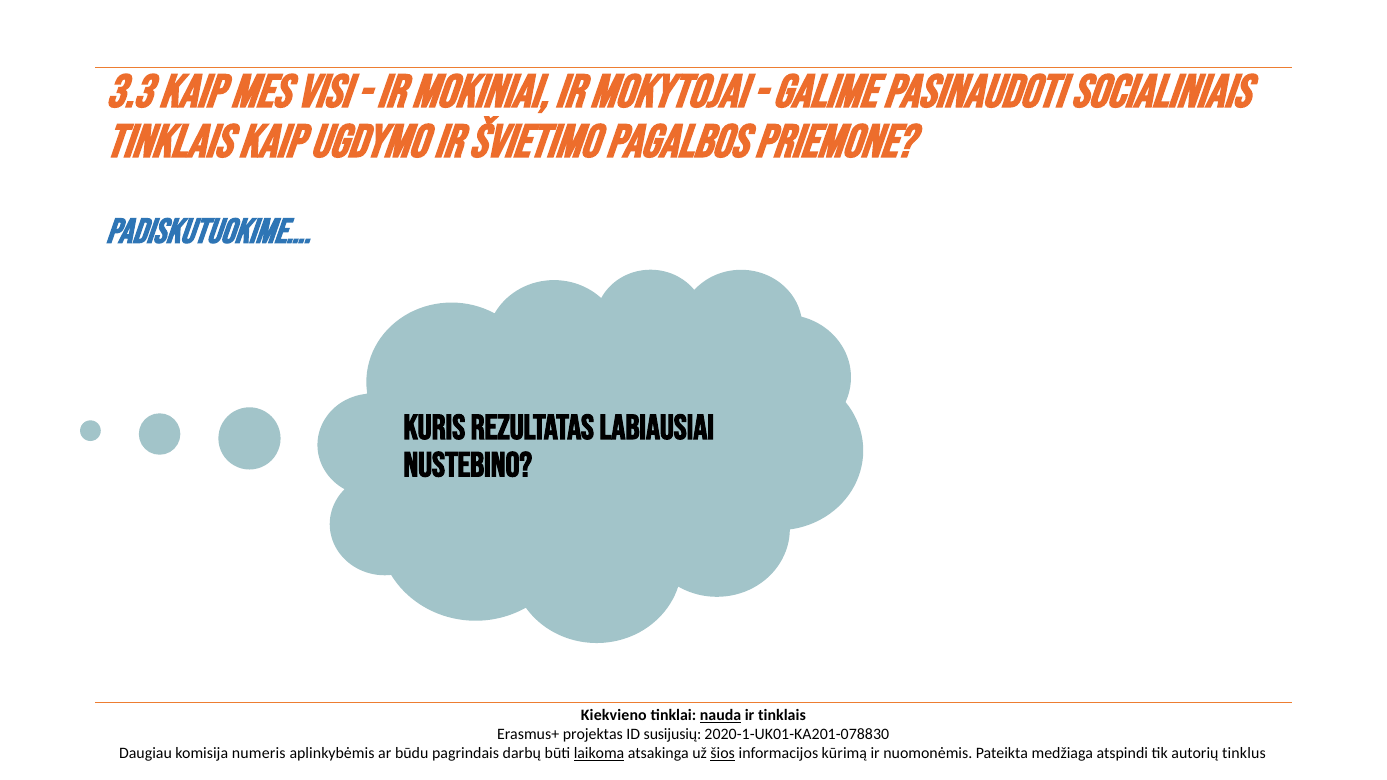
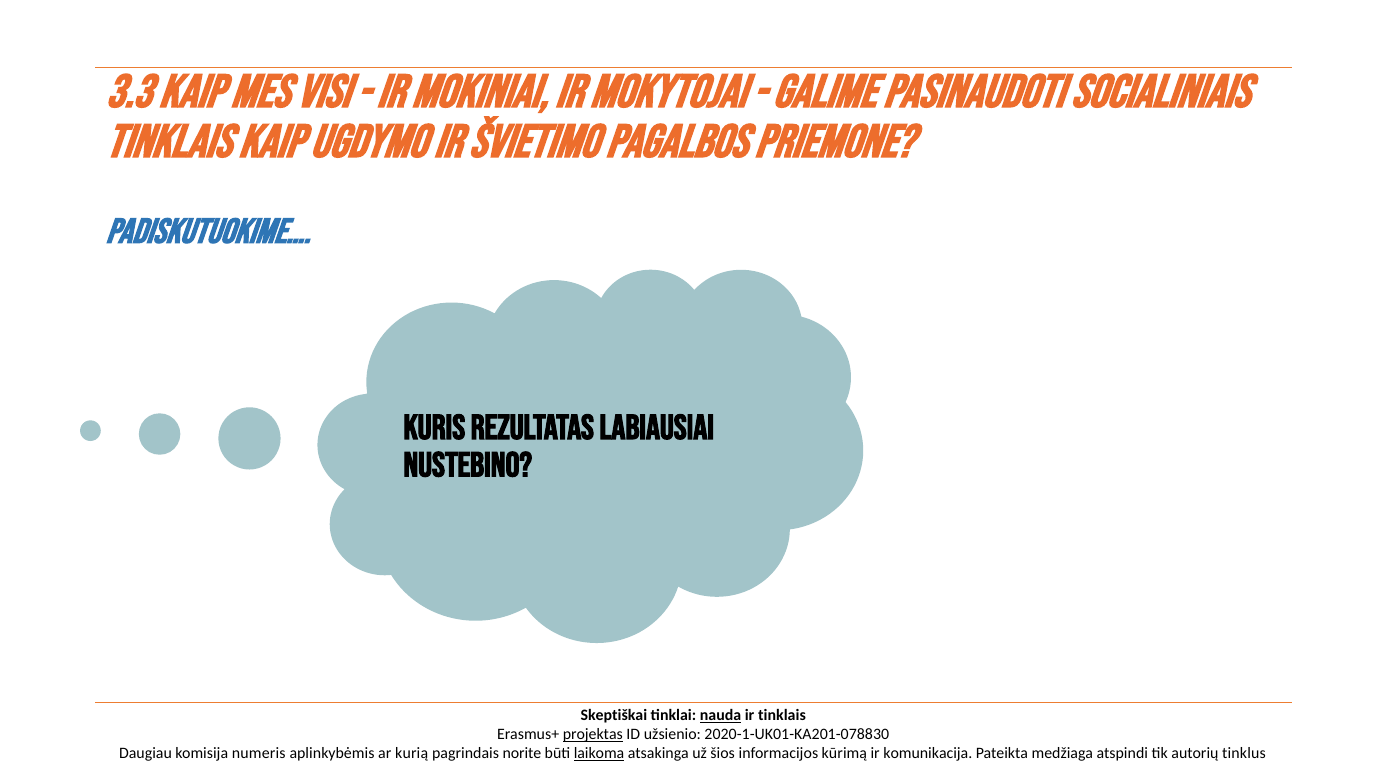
Kiekvieno: Kiekvieno -> Skeptiškai
projektas underline: none -> present
susijusių: susijusių -> užsienio
būdu: būdu -> kurią
darbų: darbų -> norite
šios underline: present -> none
nuomonėmis: nuomonėmis -> komunikacija
